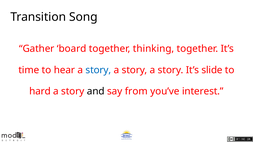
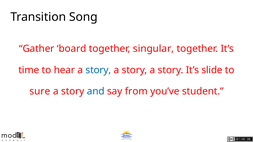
thinking: thinking -> singular
hard: hard -> sure
and colour: black -> blue
interest: interest -> student
